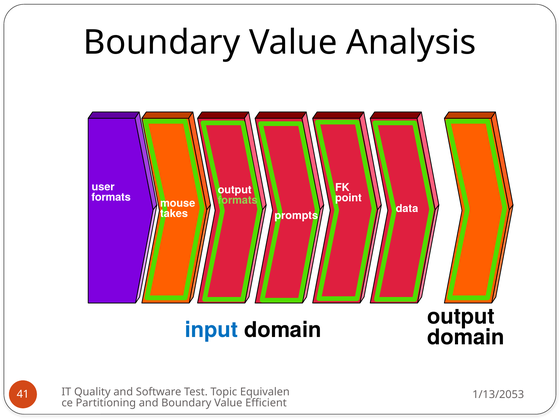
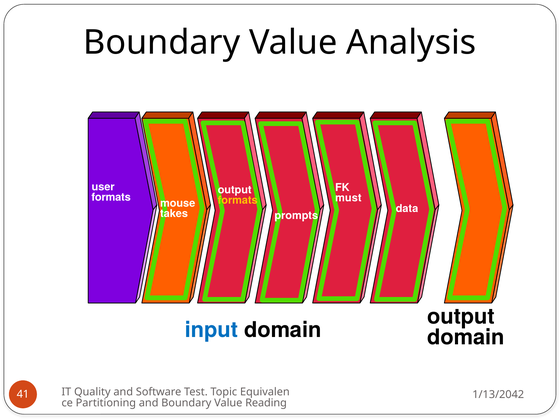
point: point -> must
formats at (238, 200) colour: light green -> yellow
1/13/2053: 1/13/2053 -> 1/13/2042
Efficient: Efficient -> Reading
